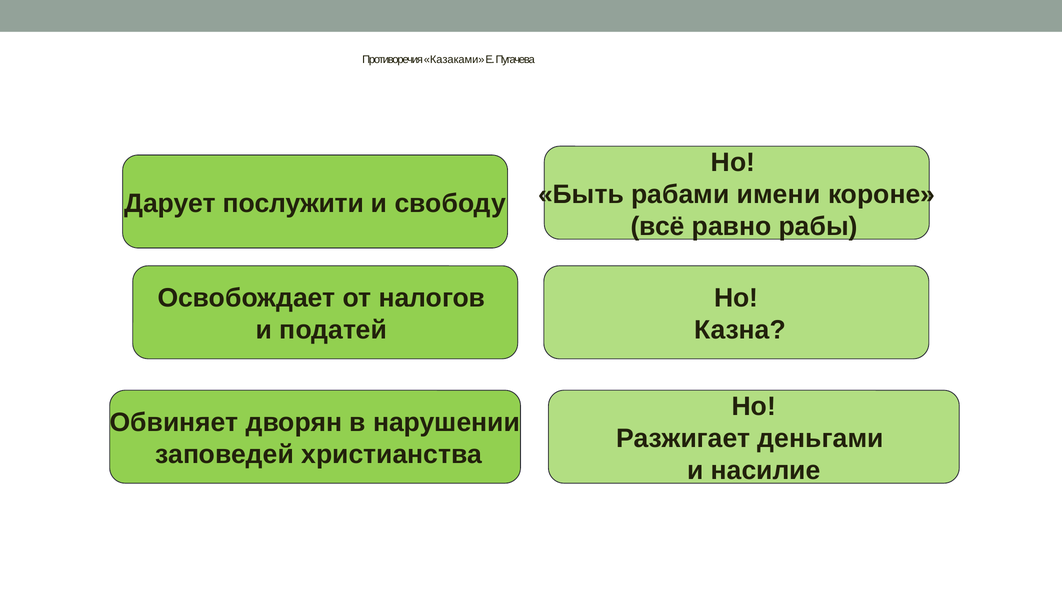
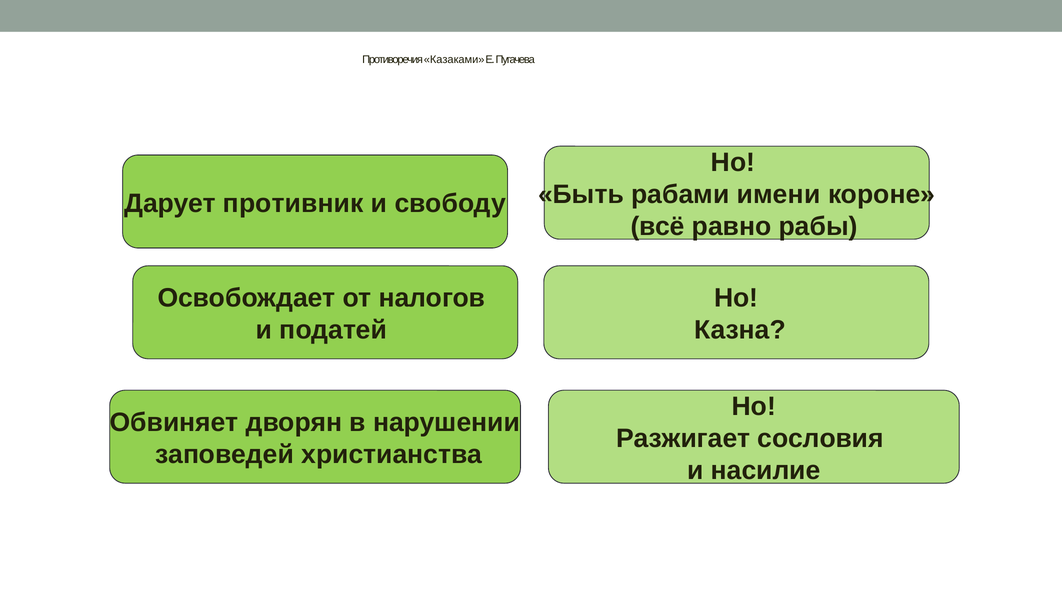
послужити: послужити -> противник
деньгами: деньгами -> сословия
